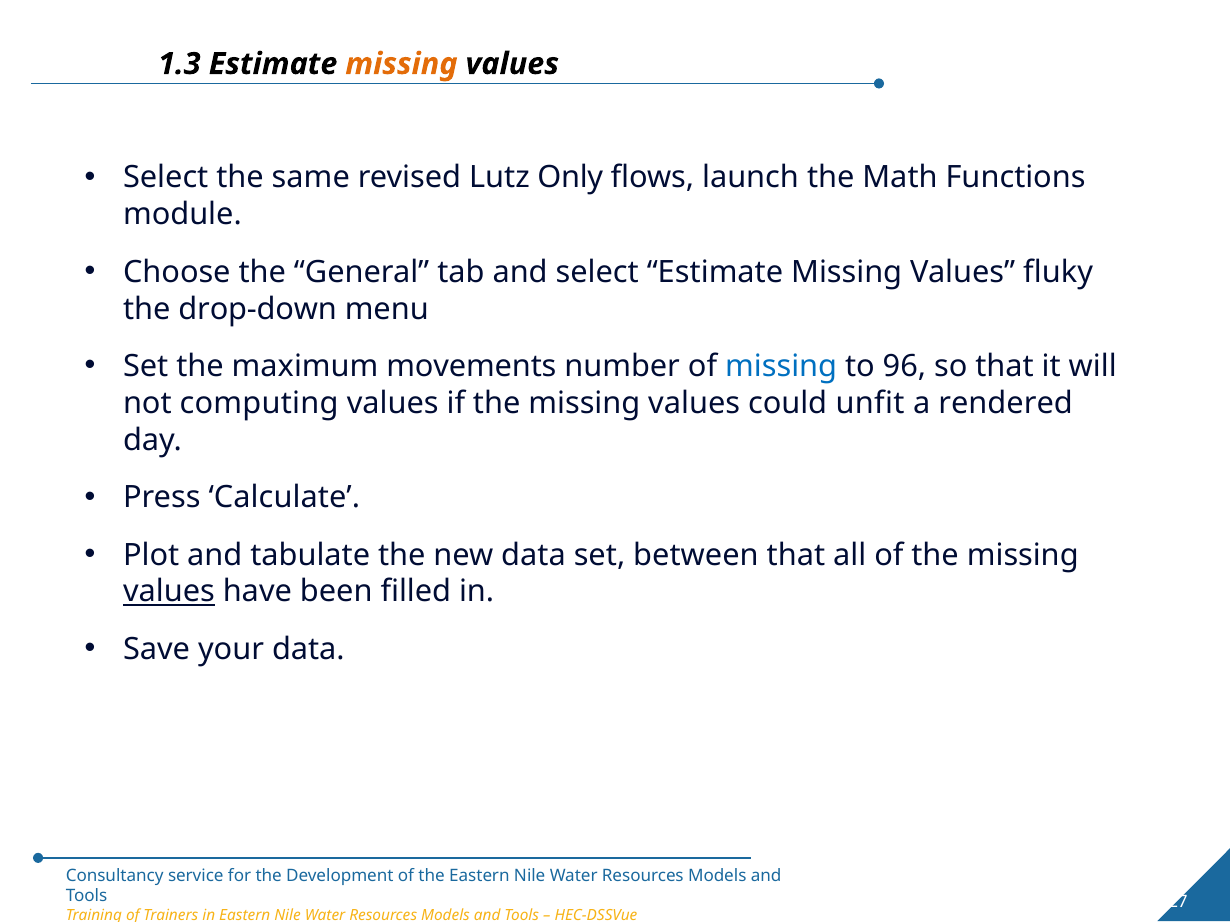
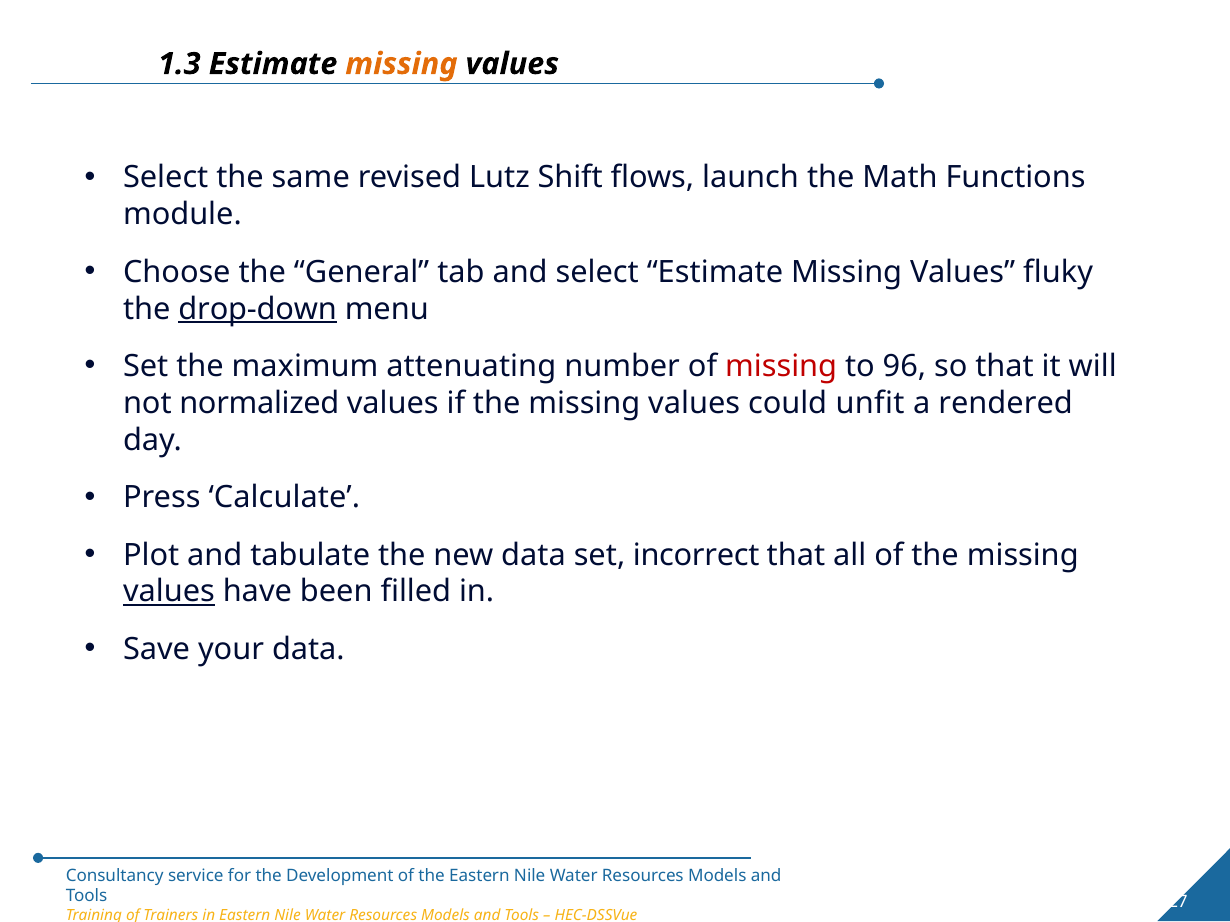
Only: Only -> Shift
drop-down underline: none -> present
movements: movements -> attenuating
missing at (781, 367) colour: blue -> red
computing: computing -> normalized
between: between -> incorrect
